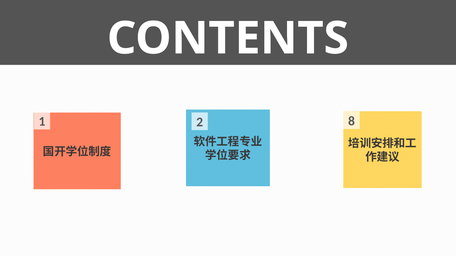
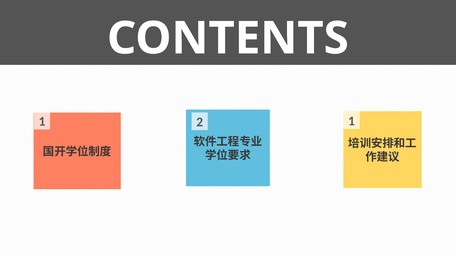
1 8: 8 -> 1
